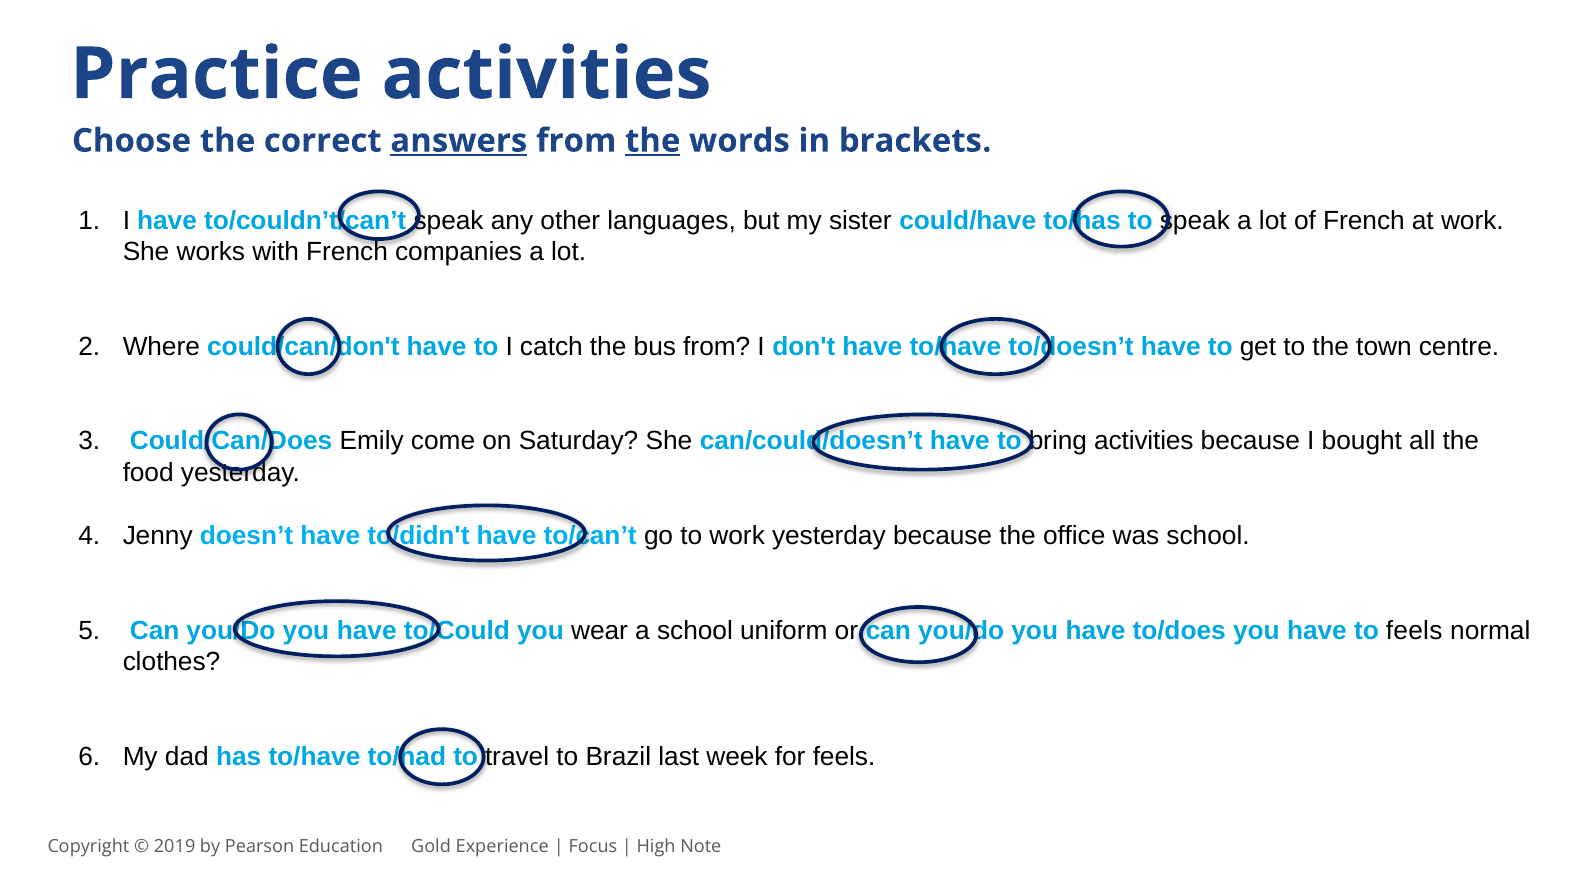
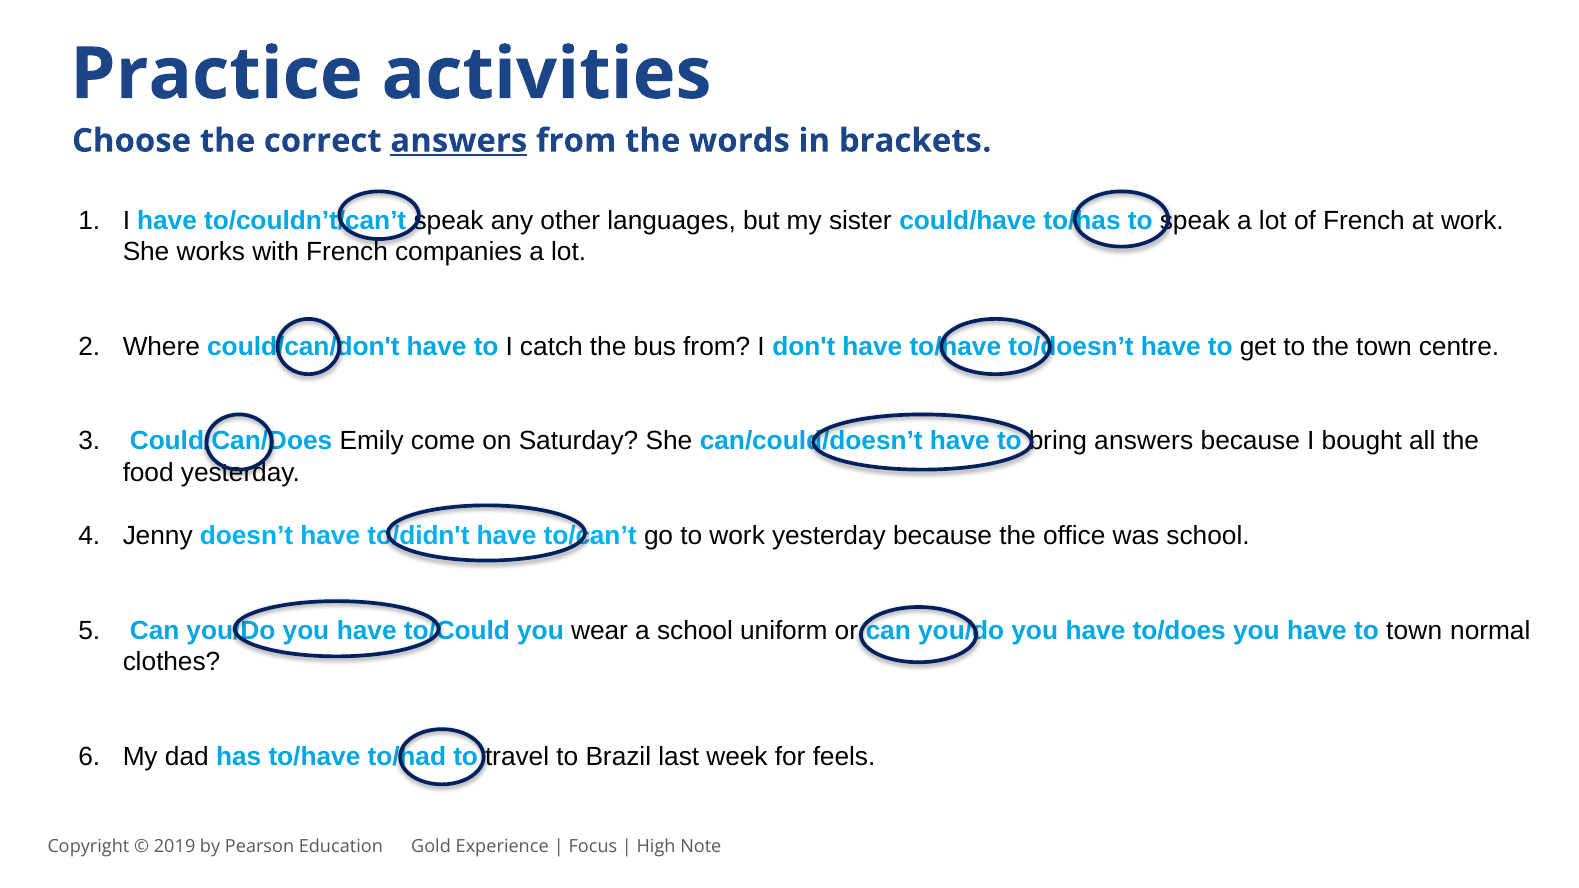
the at (653, 141) underline: present -> none
activities at (1144, 441): activities -> answers
to feels: feels -> town
